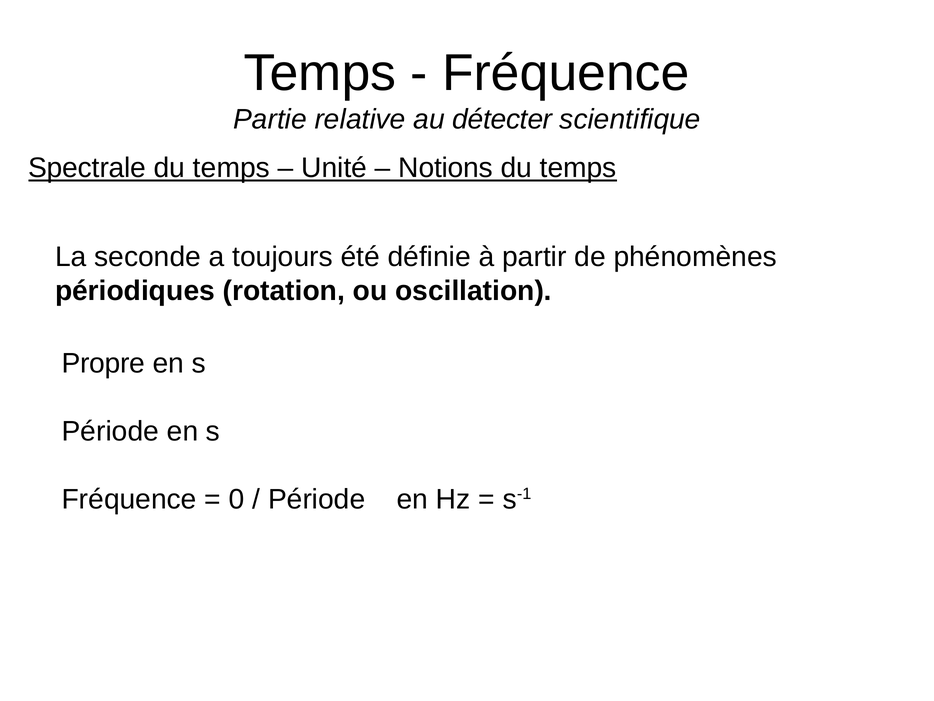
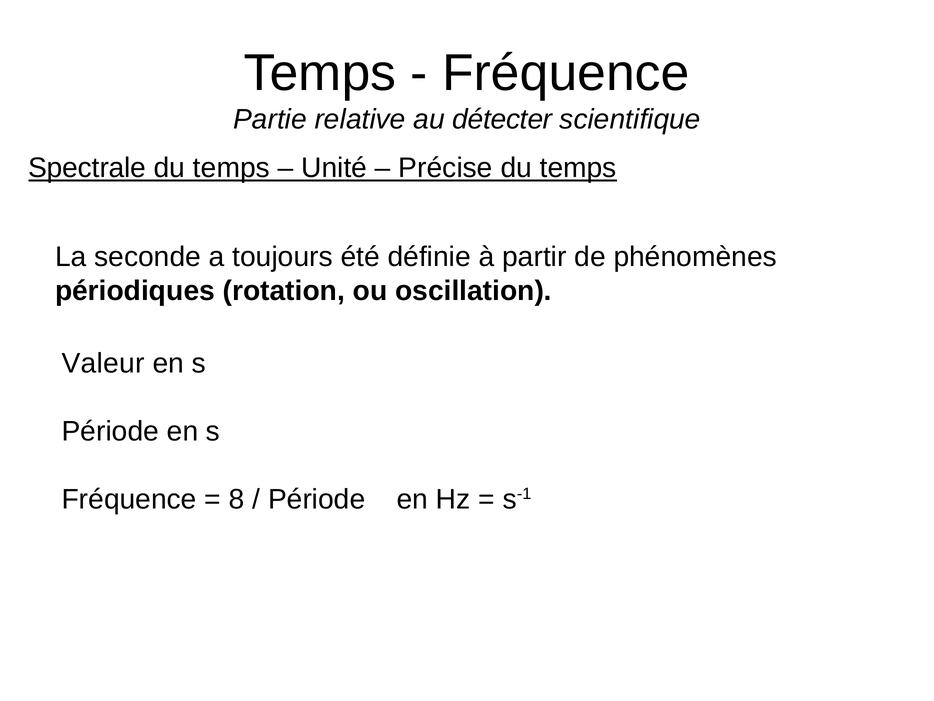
Notions: Notions -> Précise
Propre: Propre -> Valeur
0: 0 -> 8
